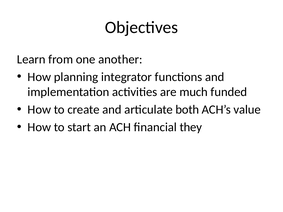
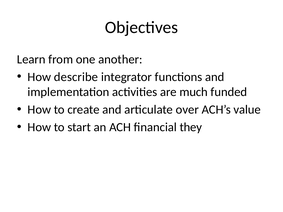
planning: planning -> describe
both: both -> over
